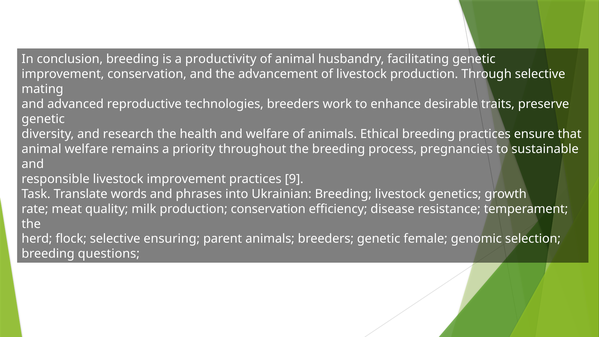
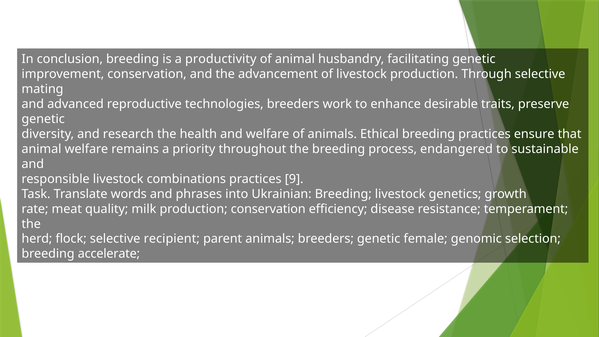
pregnancies: pregnancies -> endangered
livestock improvement: improvement -> combinations
ensuring: ensuring -> recipient
questions: questions -> accelerate
